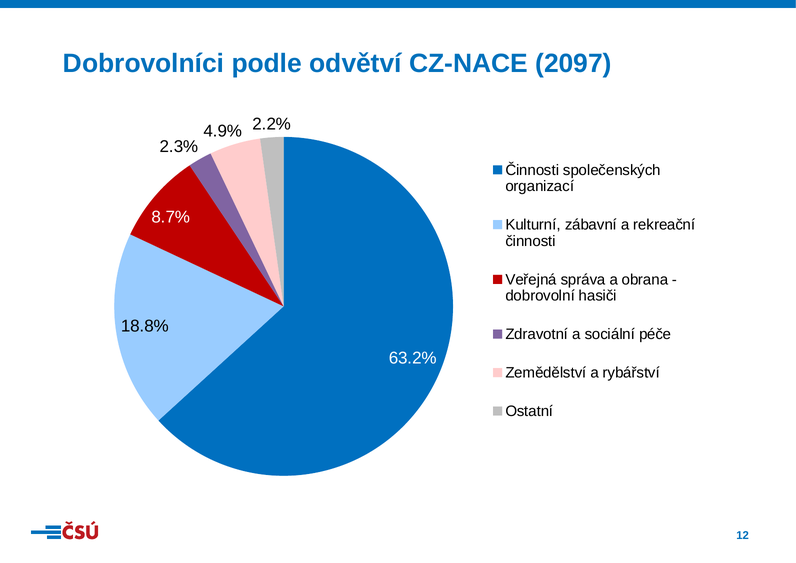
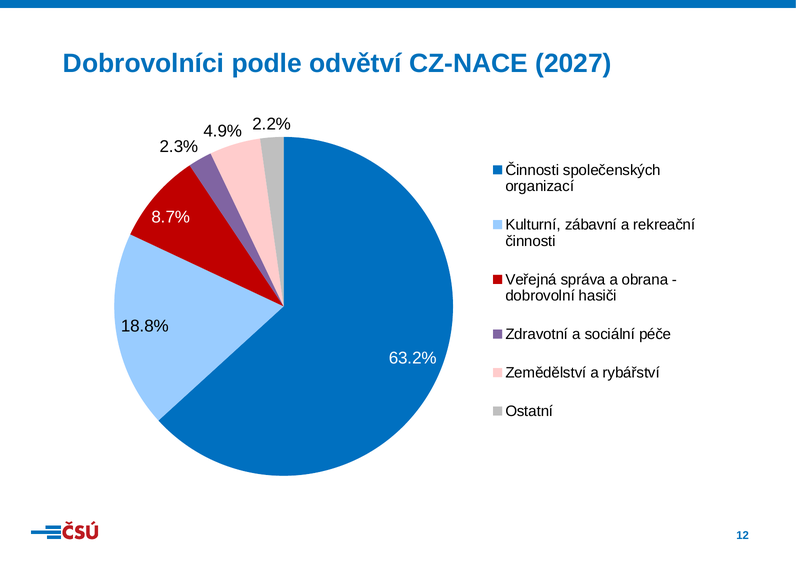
2097: 2097 -> 2027
